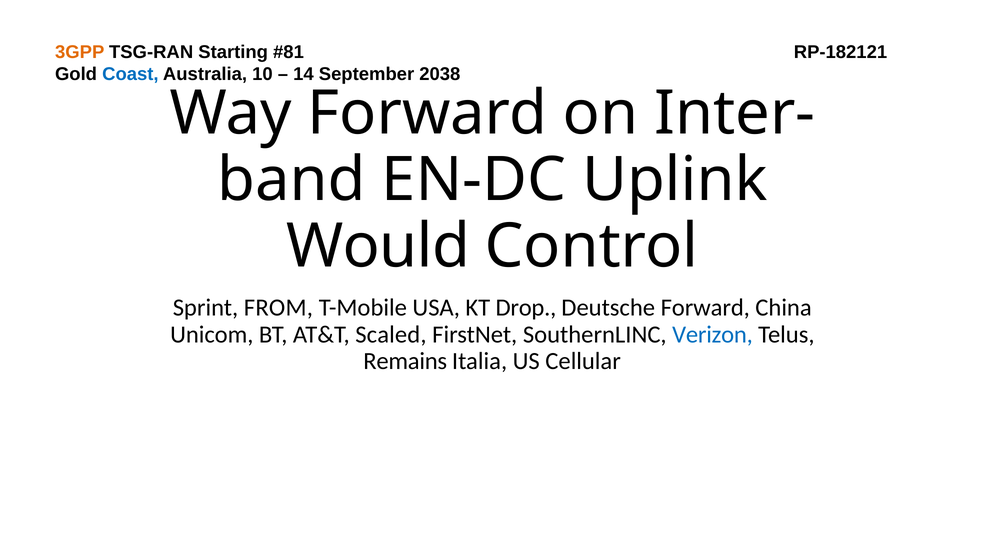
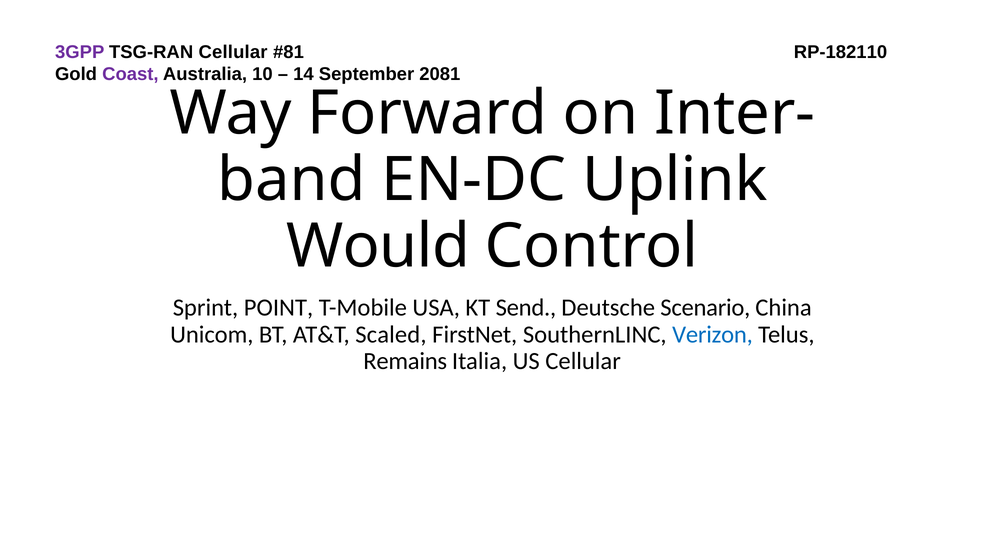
3GPP colour: orange -> purple
TSG-RAN Starting: Starting -> Cellular
RP-182121: RP-182121 -> RP-182110
Coast colour: blue -> purple
2038: 2038 -> 2081
FROM: FROM -> POINT
Drop: Drop -> Send
Deutsche Forward: Forward -> Scenario
